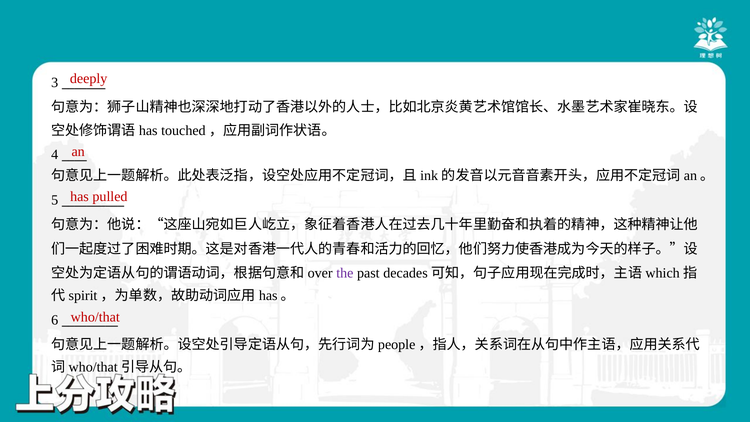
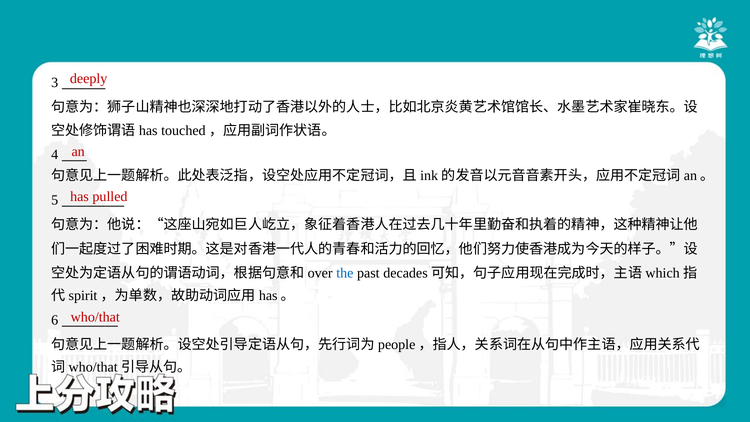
the colour: purple -> blue
